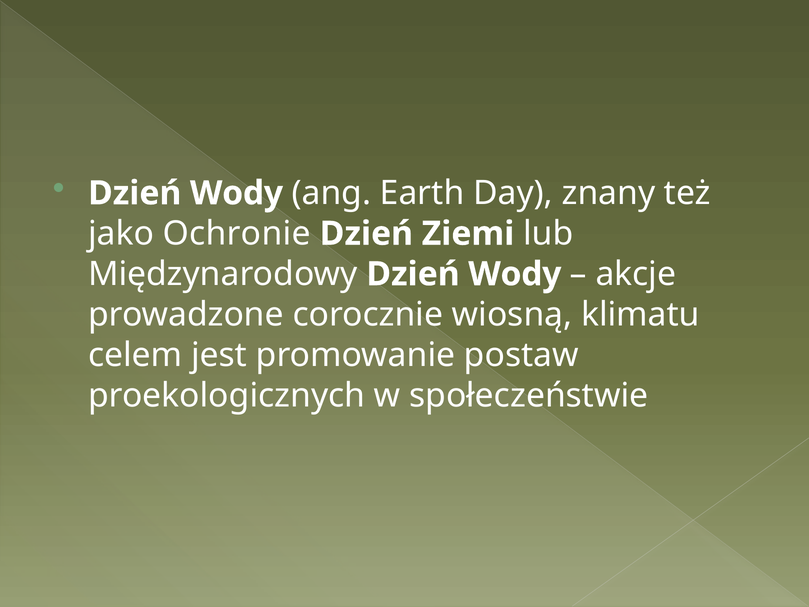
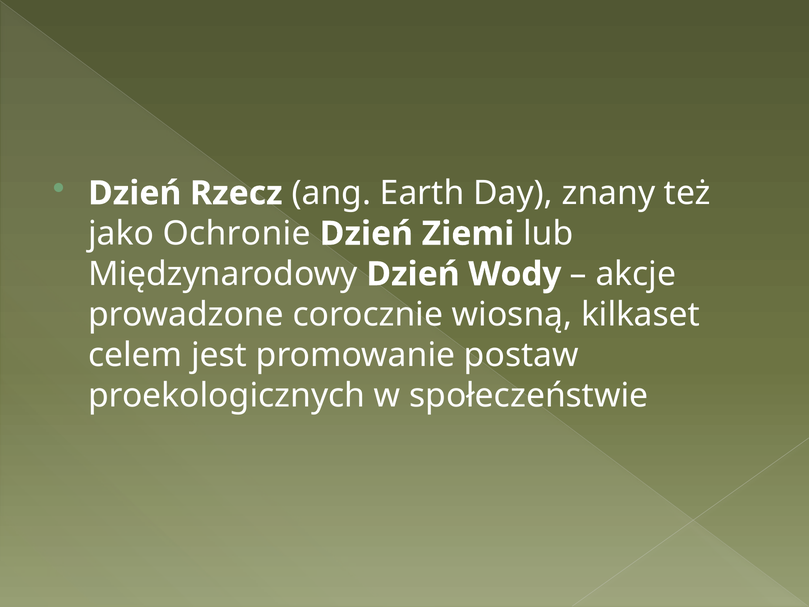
Wody at (236, 193): Wody -> Rzecz
klimatu: klimatu -> kilkaset
